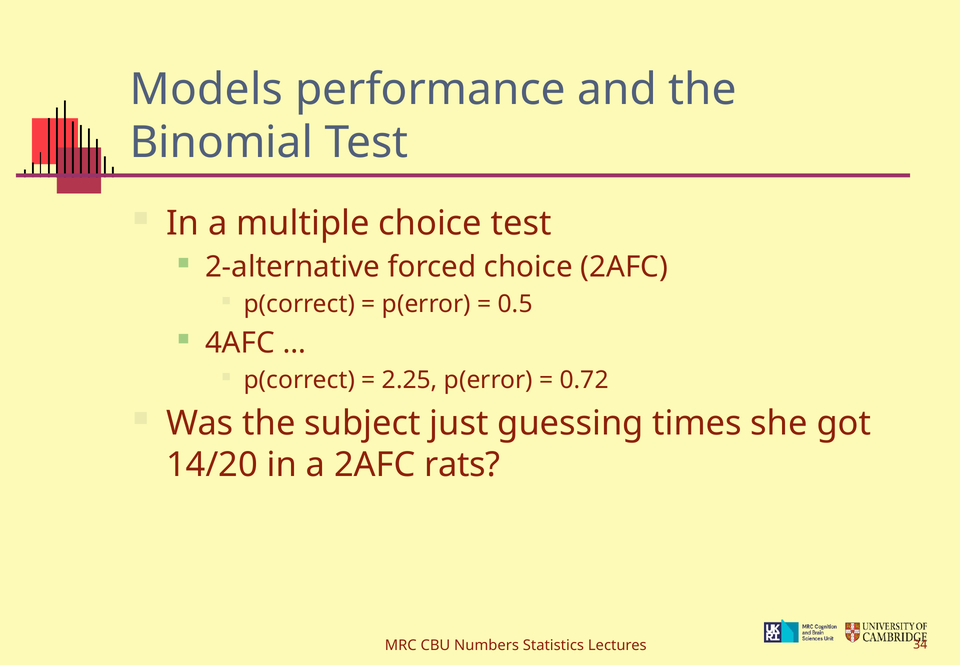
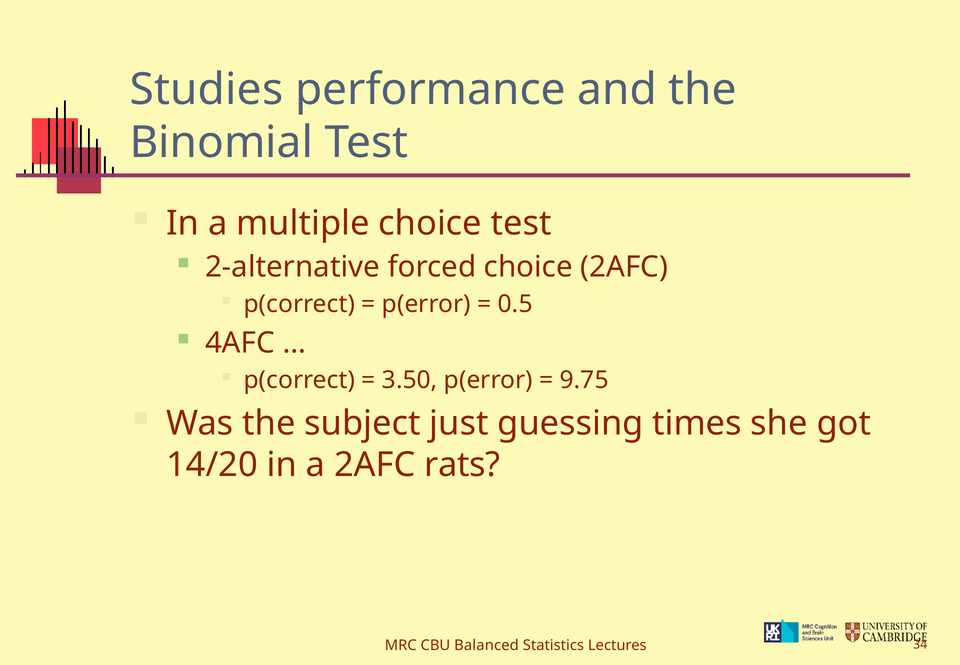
Models: Models -> Studies
2.25: 2.25 -> 3.50
0.72: 0.72 -> 9.75
Numbers: Numbers -> Balanced
